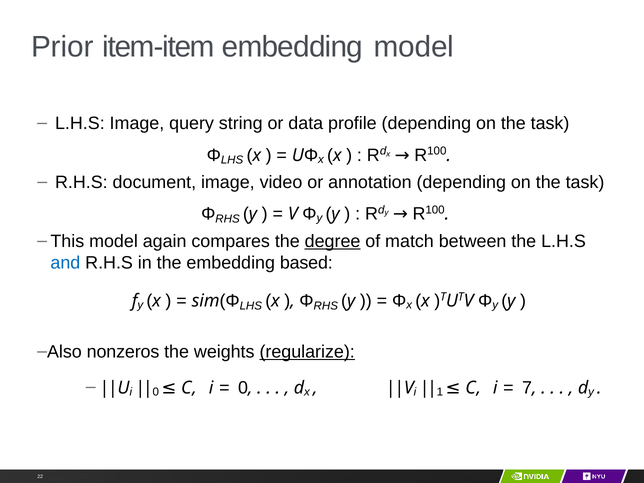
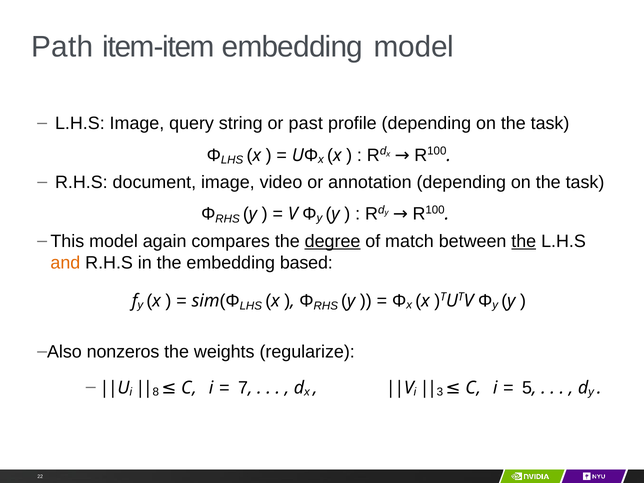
Prior: Prior -> Path
data: data -> past
the at (524, 241) underline: none -> present
and colour: blue -> orange
regularize underline: present -> none
0 at (156, 392): 0 -> 8
0 at (243, 388): 0 -> 7
1: 1 -> 3
7: 7 -> 5
